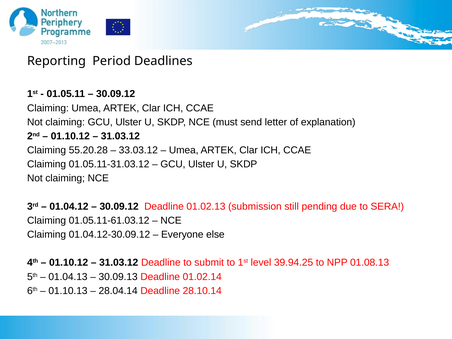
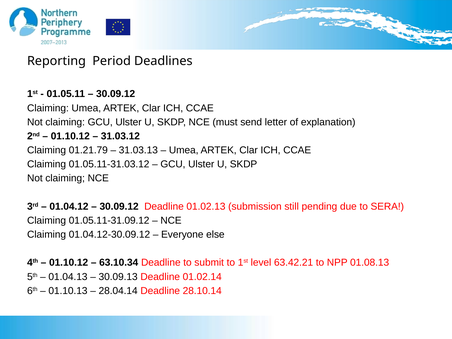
55.20.28: 55.20.28 -> 01.21.79
33.03.12: 33.03.12 -> 31.03.13
01.05.11-61.03.12: 01.05.11-61.03.12 -> 01.05.11-31.09.12
31.03.12 at (119, 263): 31.03.12 -> 63.10.34
39.94.25: 39.94.25 -> 63.42.21
